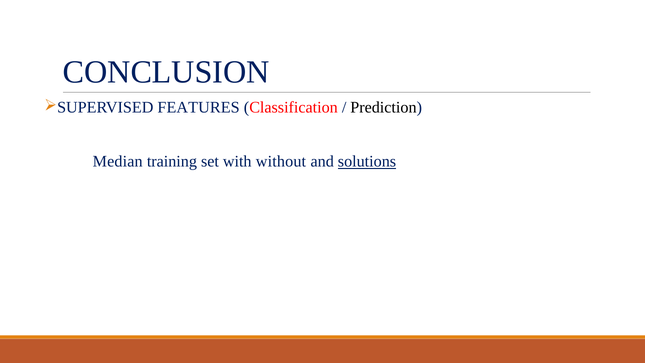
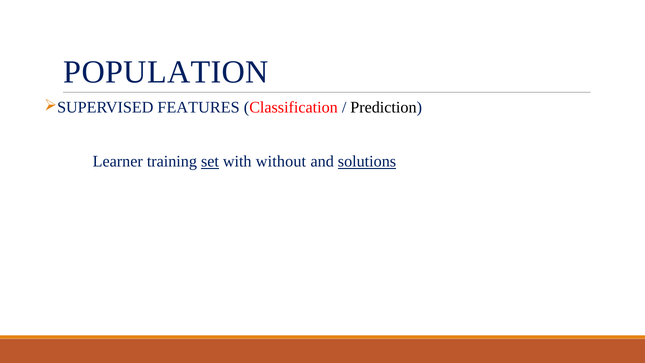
CONCLUSION: CONCLUSION -> POPULATION
Median: Median -> Learner
set underline: none -> present
